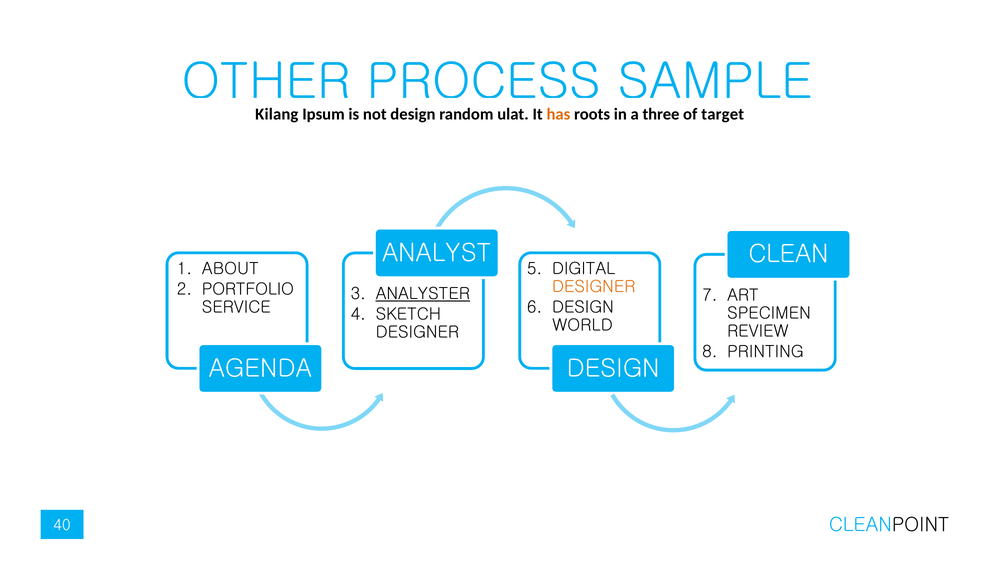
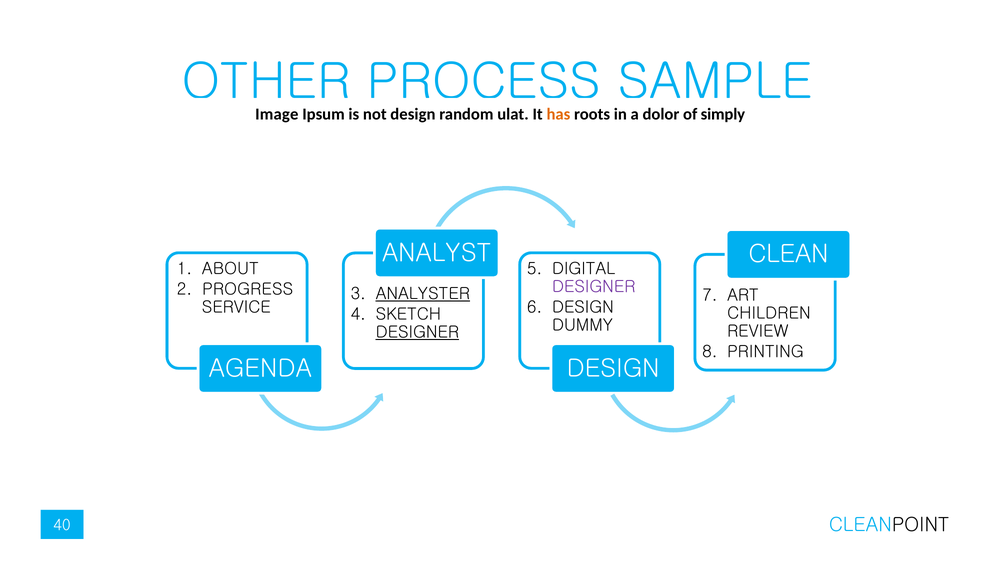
Kilang: Kilang -> Image
three: three -> dolor
target: target -> simply
DESIGNER at (594, 287) colour: orange -> purple
PORTFOLIO: PORTFOLIO -> PROGRESS
SPECIMEN: SPECIMEN -> CHILDREN
WORLD: WORLD -> DUMMY
DESIGNER at (417, 333) underline: none -> present
